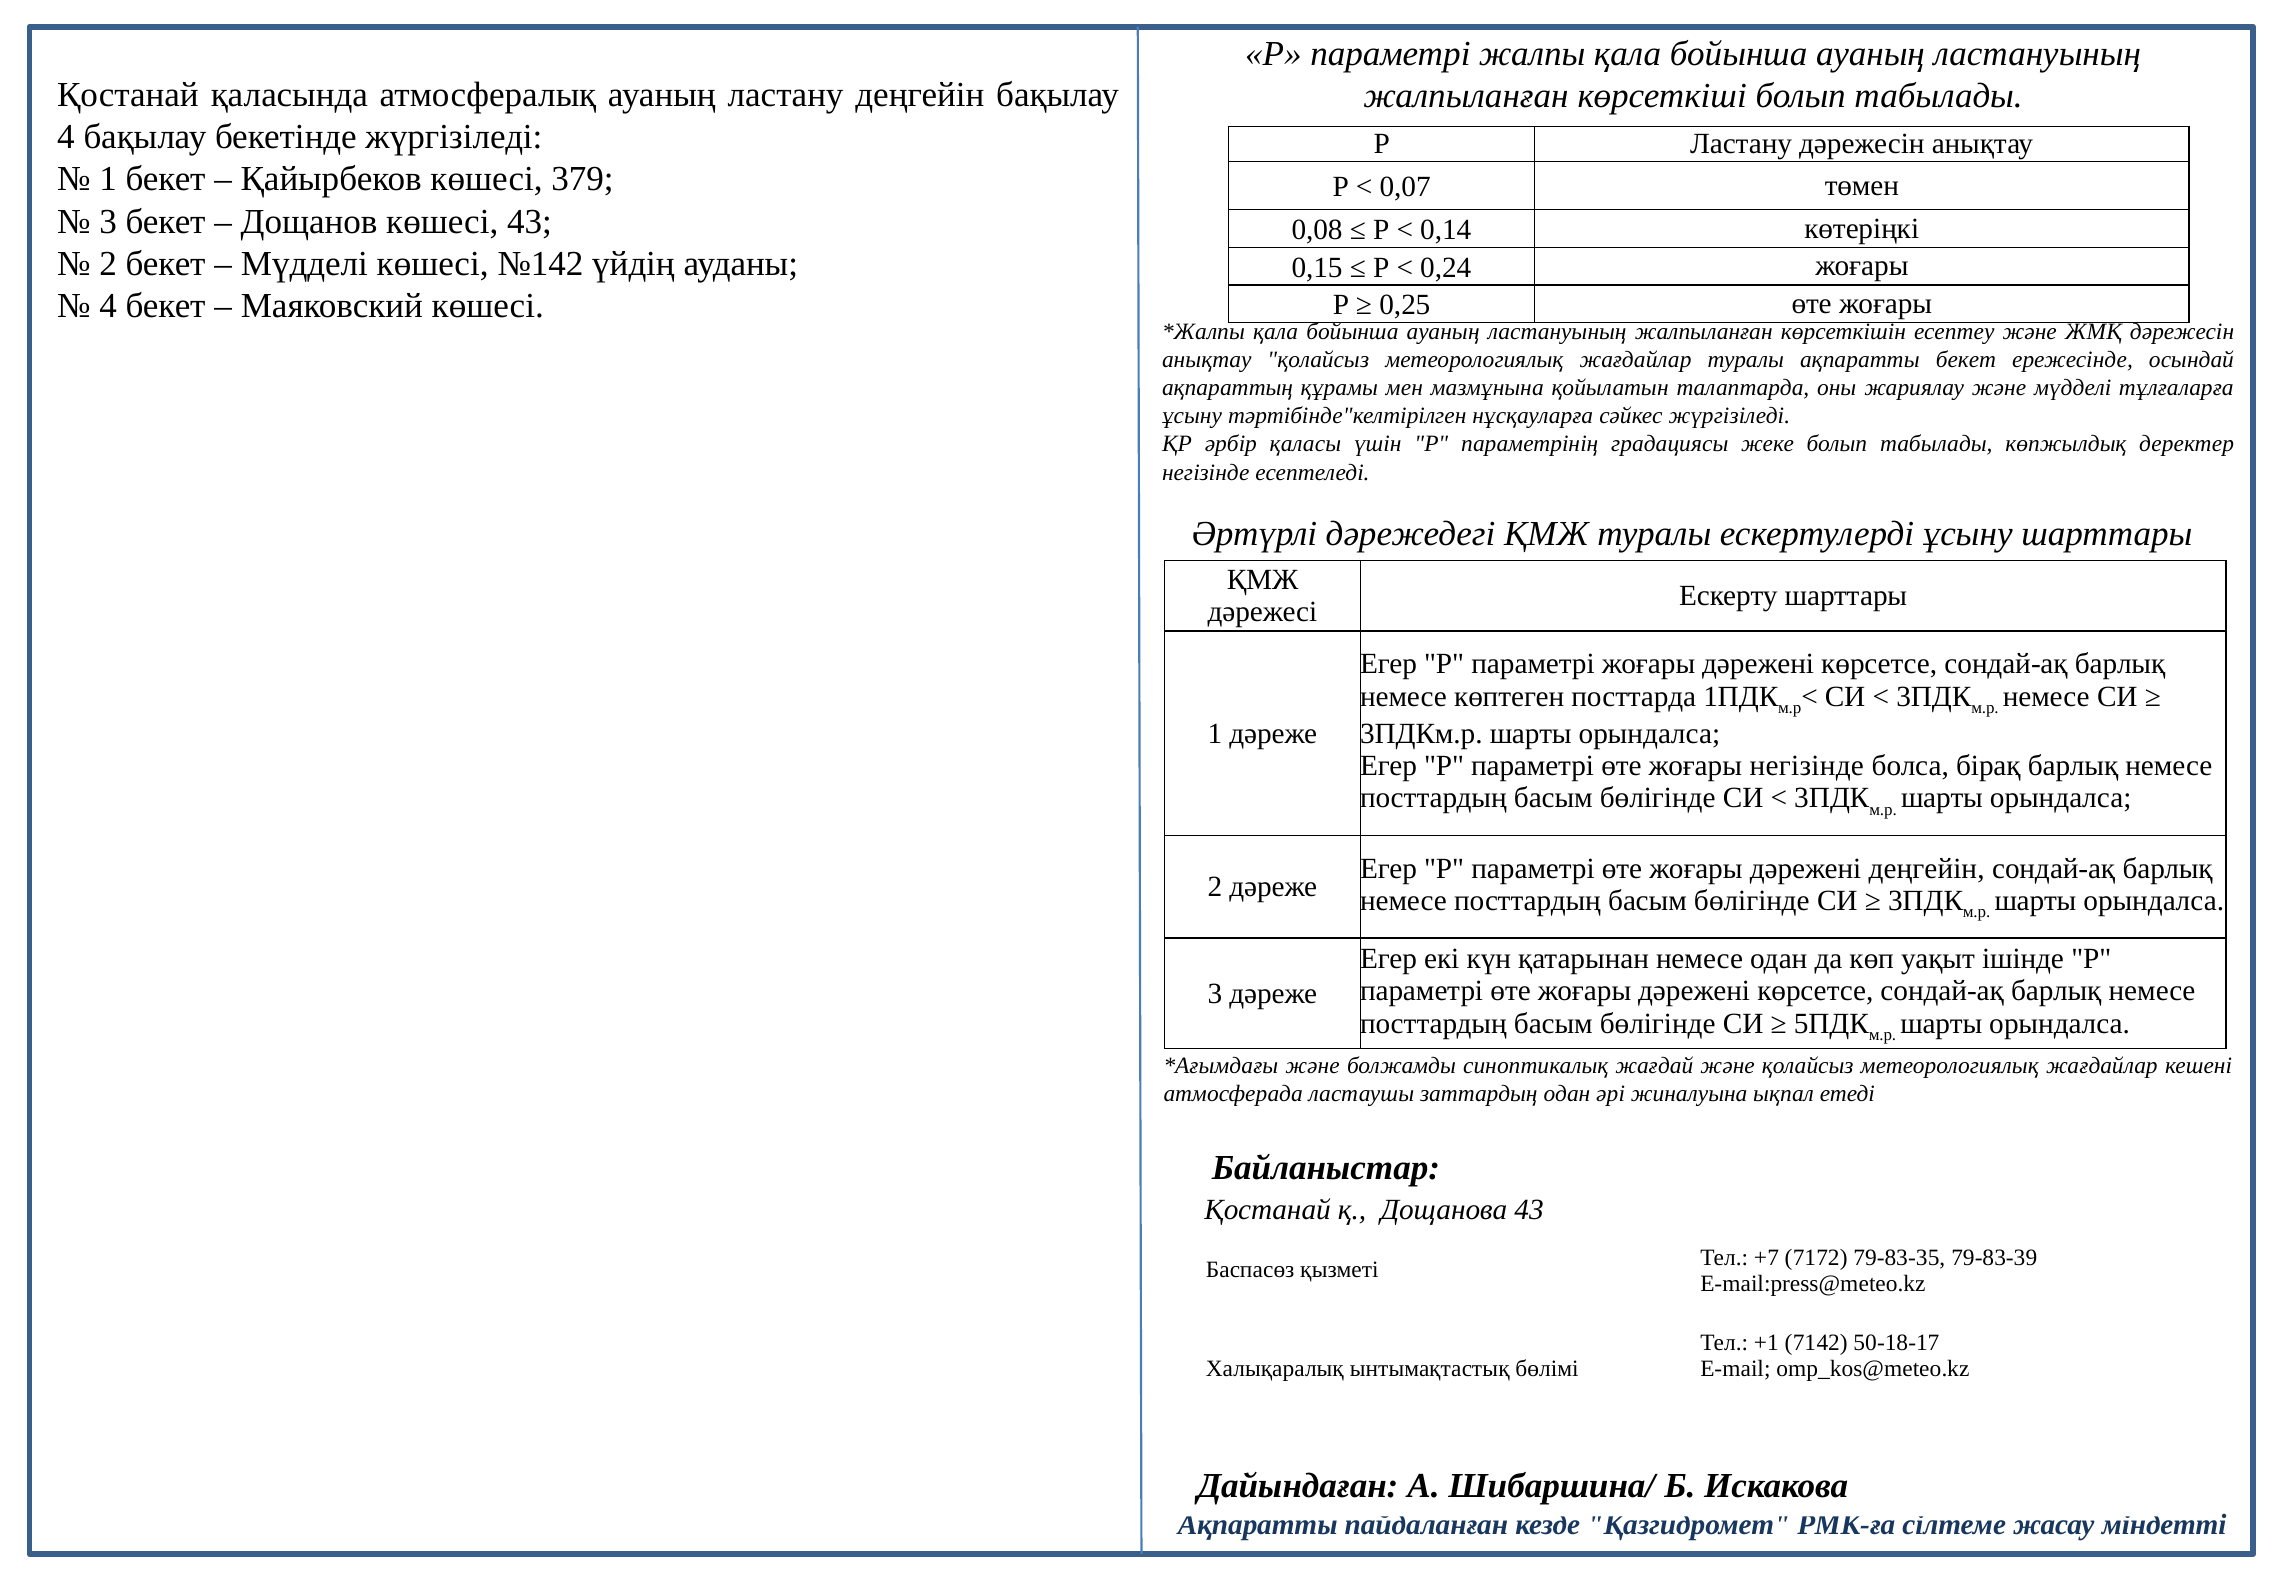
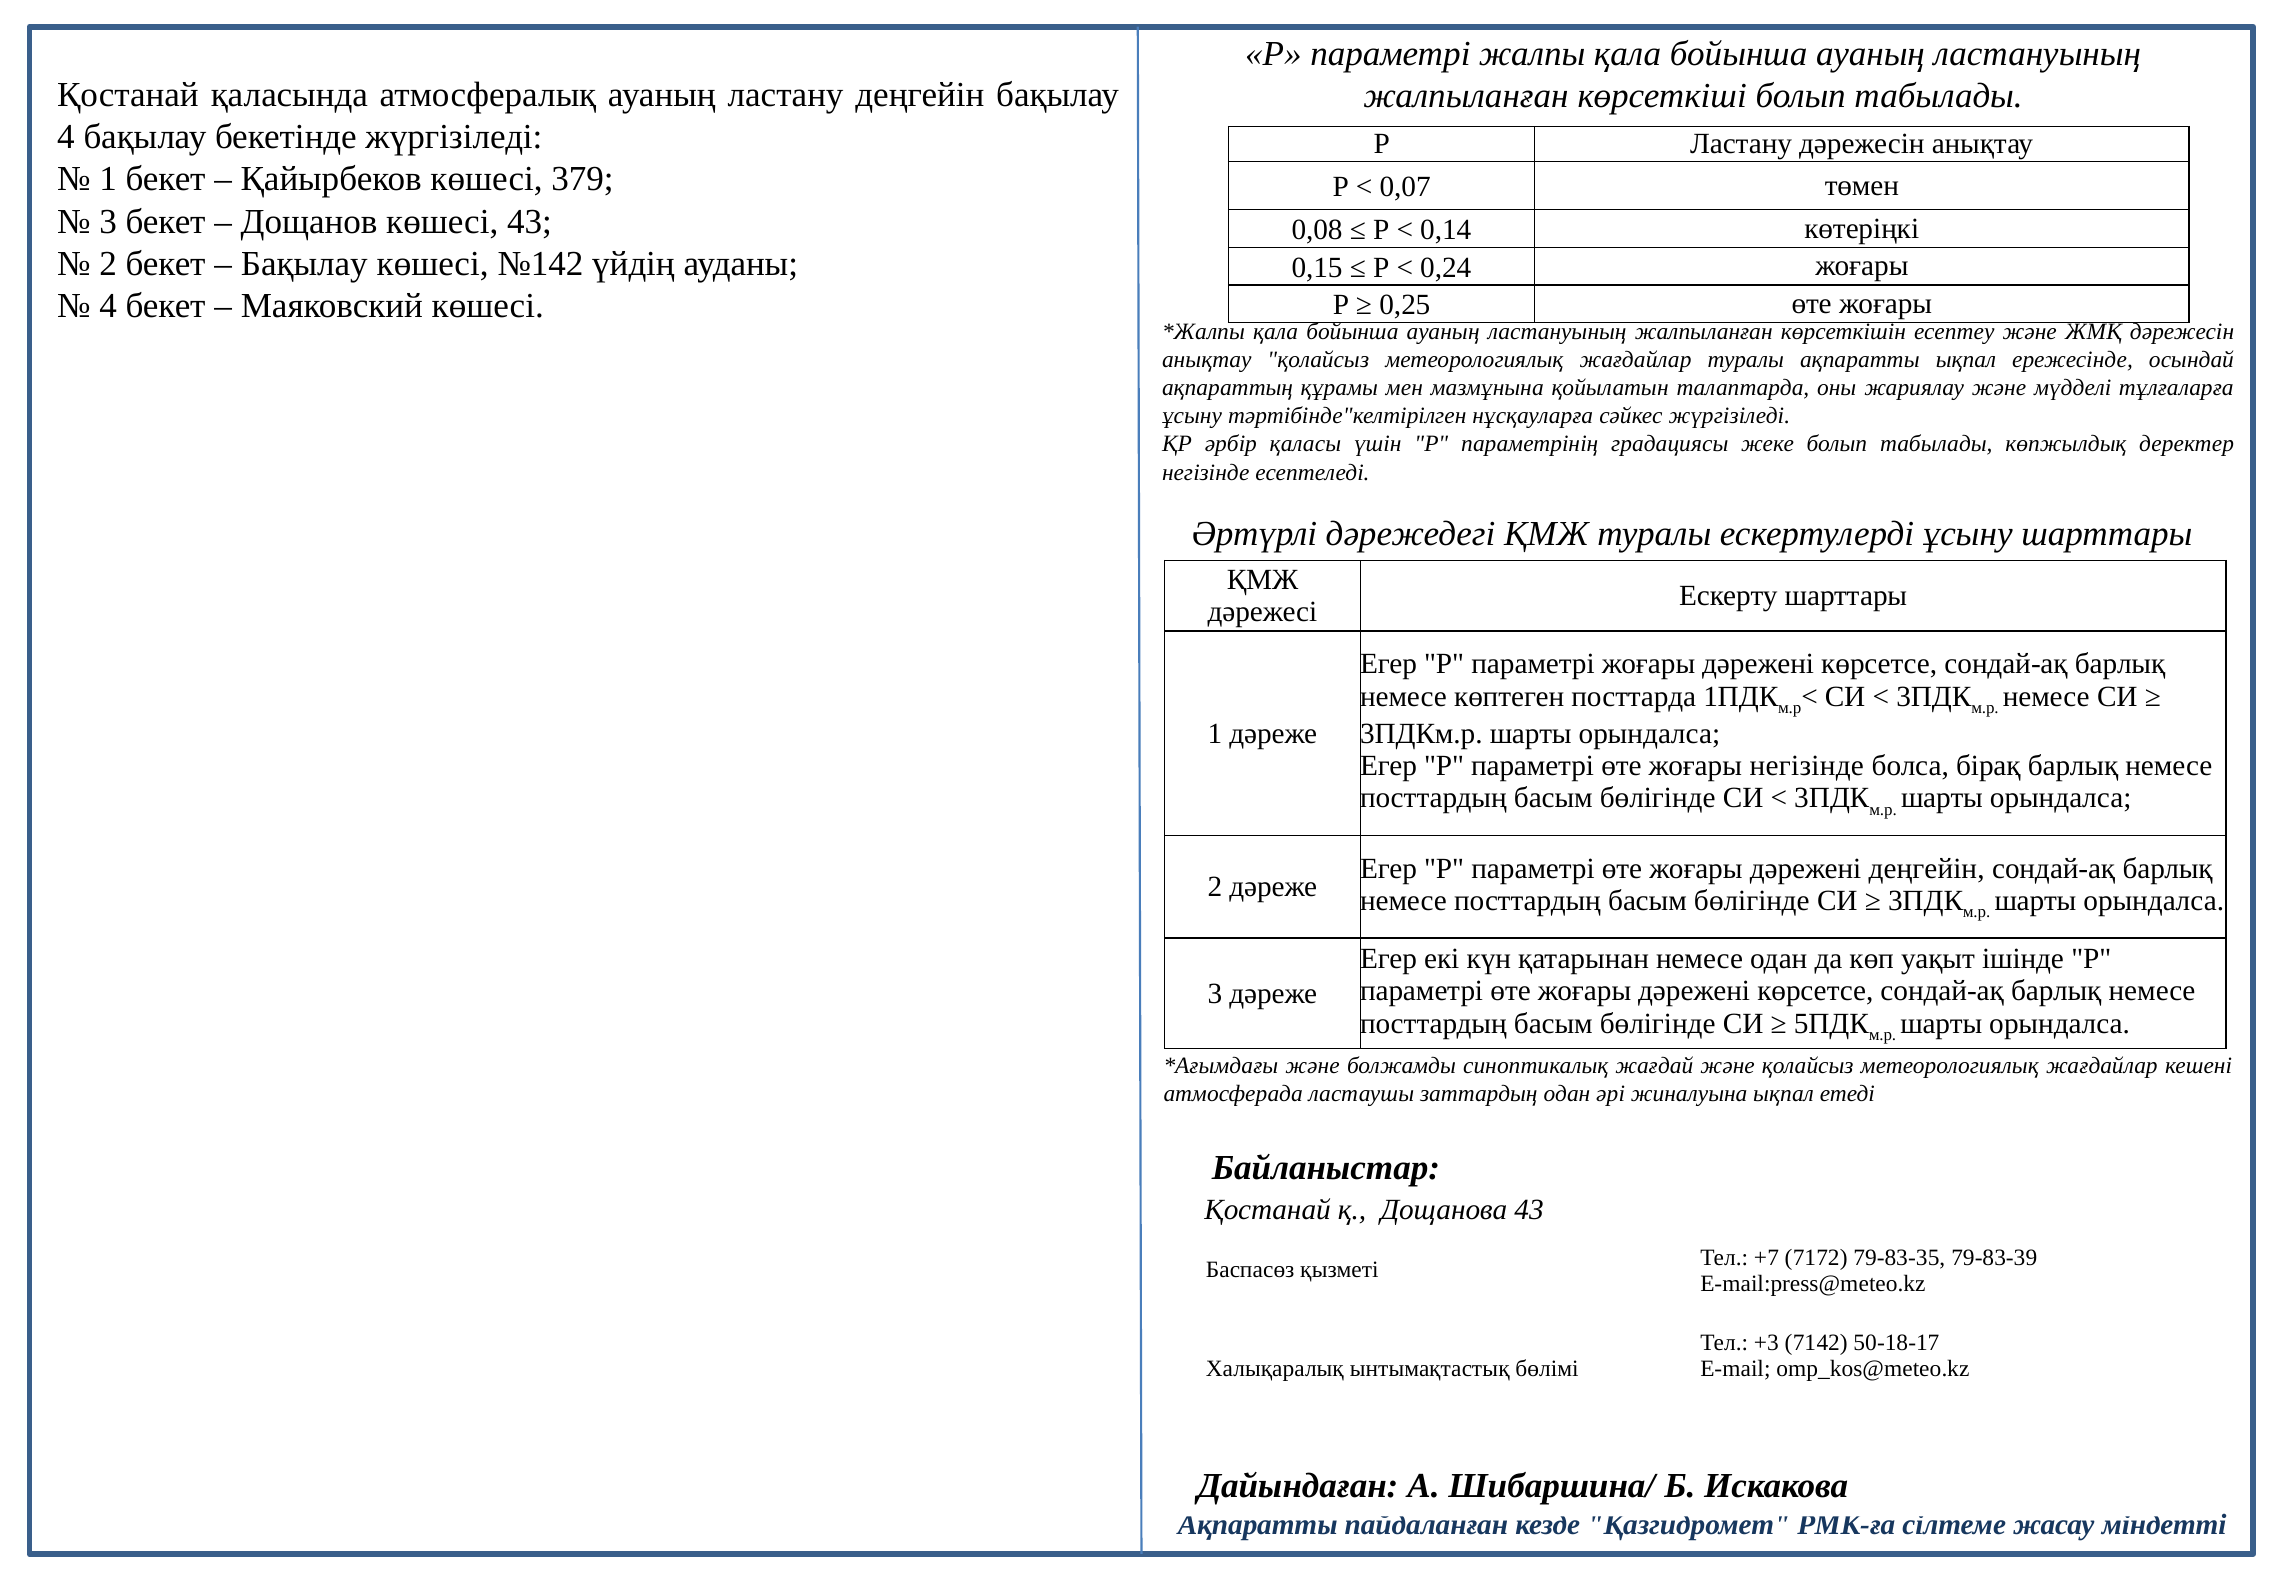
Мүдделі at (304, 264): Мүдделі -> Бақылау
ақпаратты бекет: бекет -> ықпал
+1: +1 -> +3
